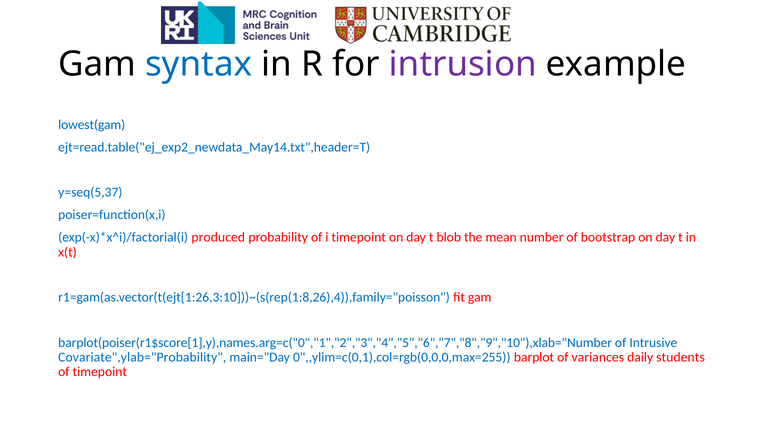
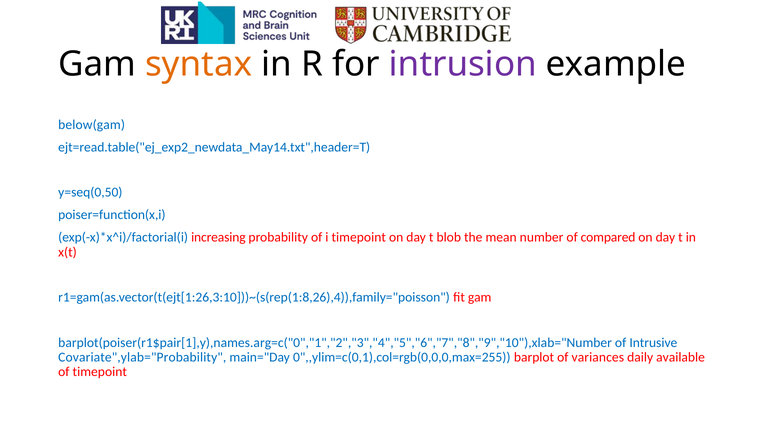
syntax colour: blue -> orange
lowest(gam: lowest(gam -> below(gam
y=seq(5,37: y=seq(5,37 -> y=seq(0,50
produced: produced -> increasing
bootstrap: bootstrap -> compared
barplot(poiser(r1$score[1],y),names.arg=c("0","1","2","3","4","5","6","7","8","9","10"),xlab="Number: barplot(poiser(r1$score[1],y),names.arg=c("0","1","2","3","4","5","6","7","8","9","10"),xlab="Number -> barplot(poiser(r1$pair[1],y),names.arg=c("0","1","2","3","4","5","6","7","8","9","10"),xlab="Number
students: students -> available
